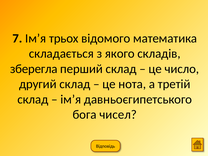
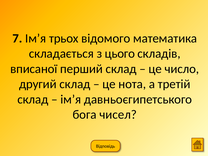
якого: якого -> цього
зберегла: зберегла -> вписаної
